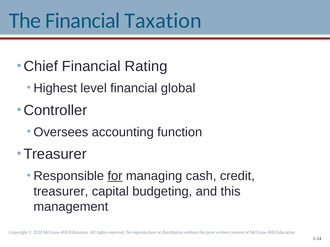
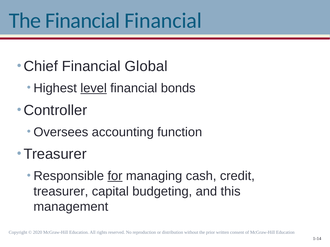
Financial Taxation: Taxation -> Financial
Rating: Rating -> Global
level underline: none -> present
global: global -> bonds
